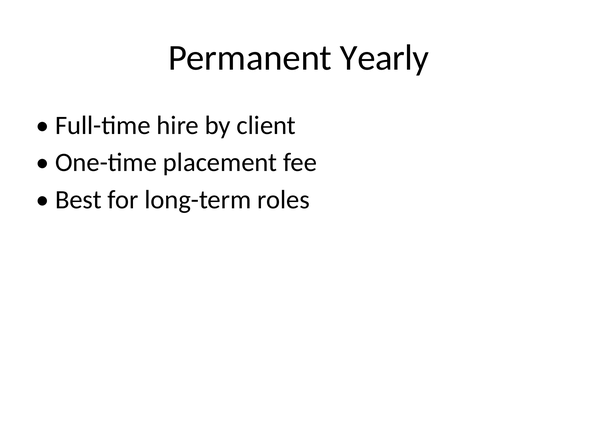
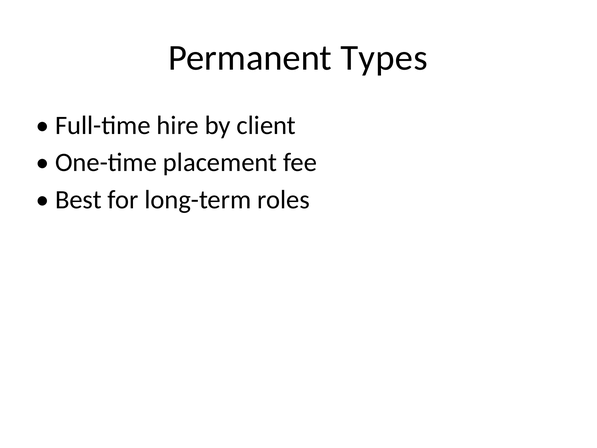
Yearly: Yearly -> Types
